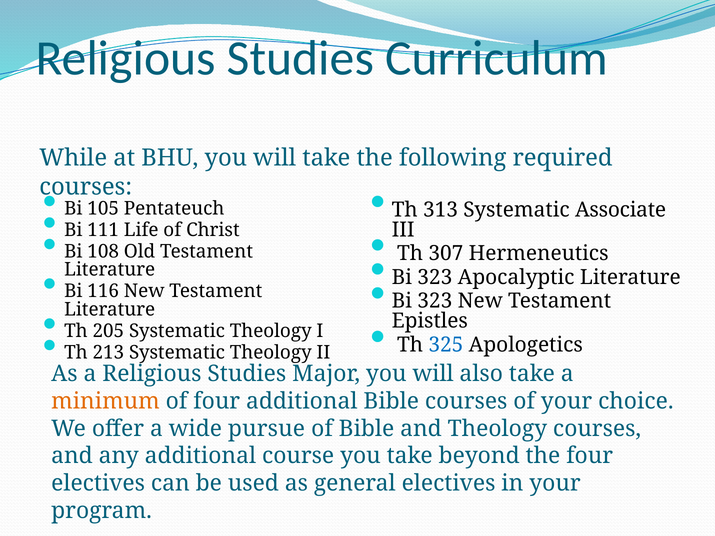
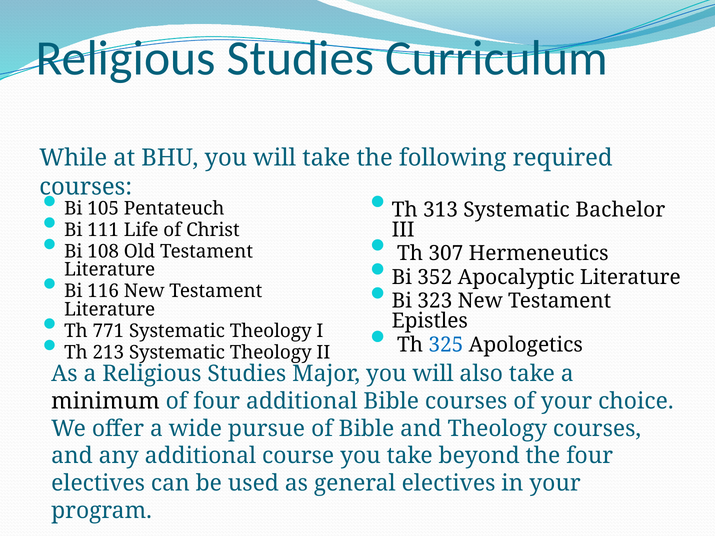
Associate: Associate -> Bachelor
323 at (435, 277): 323 -> 352
205: 205 -> 771
minimum colour: orange -> black
